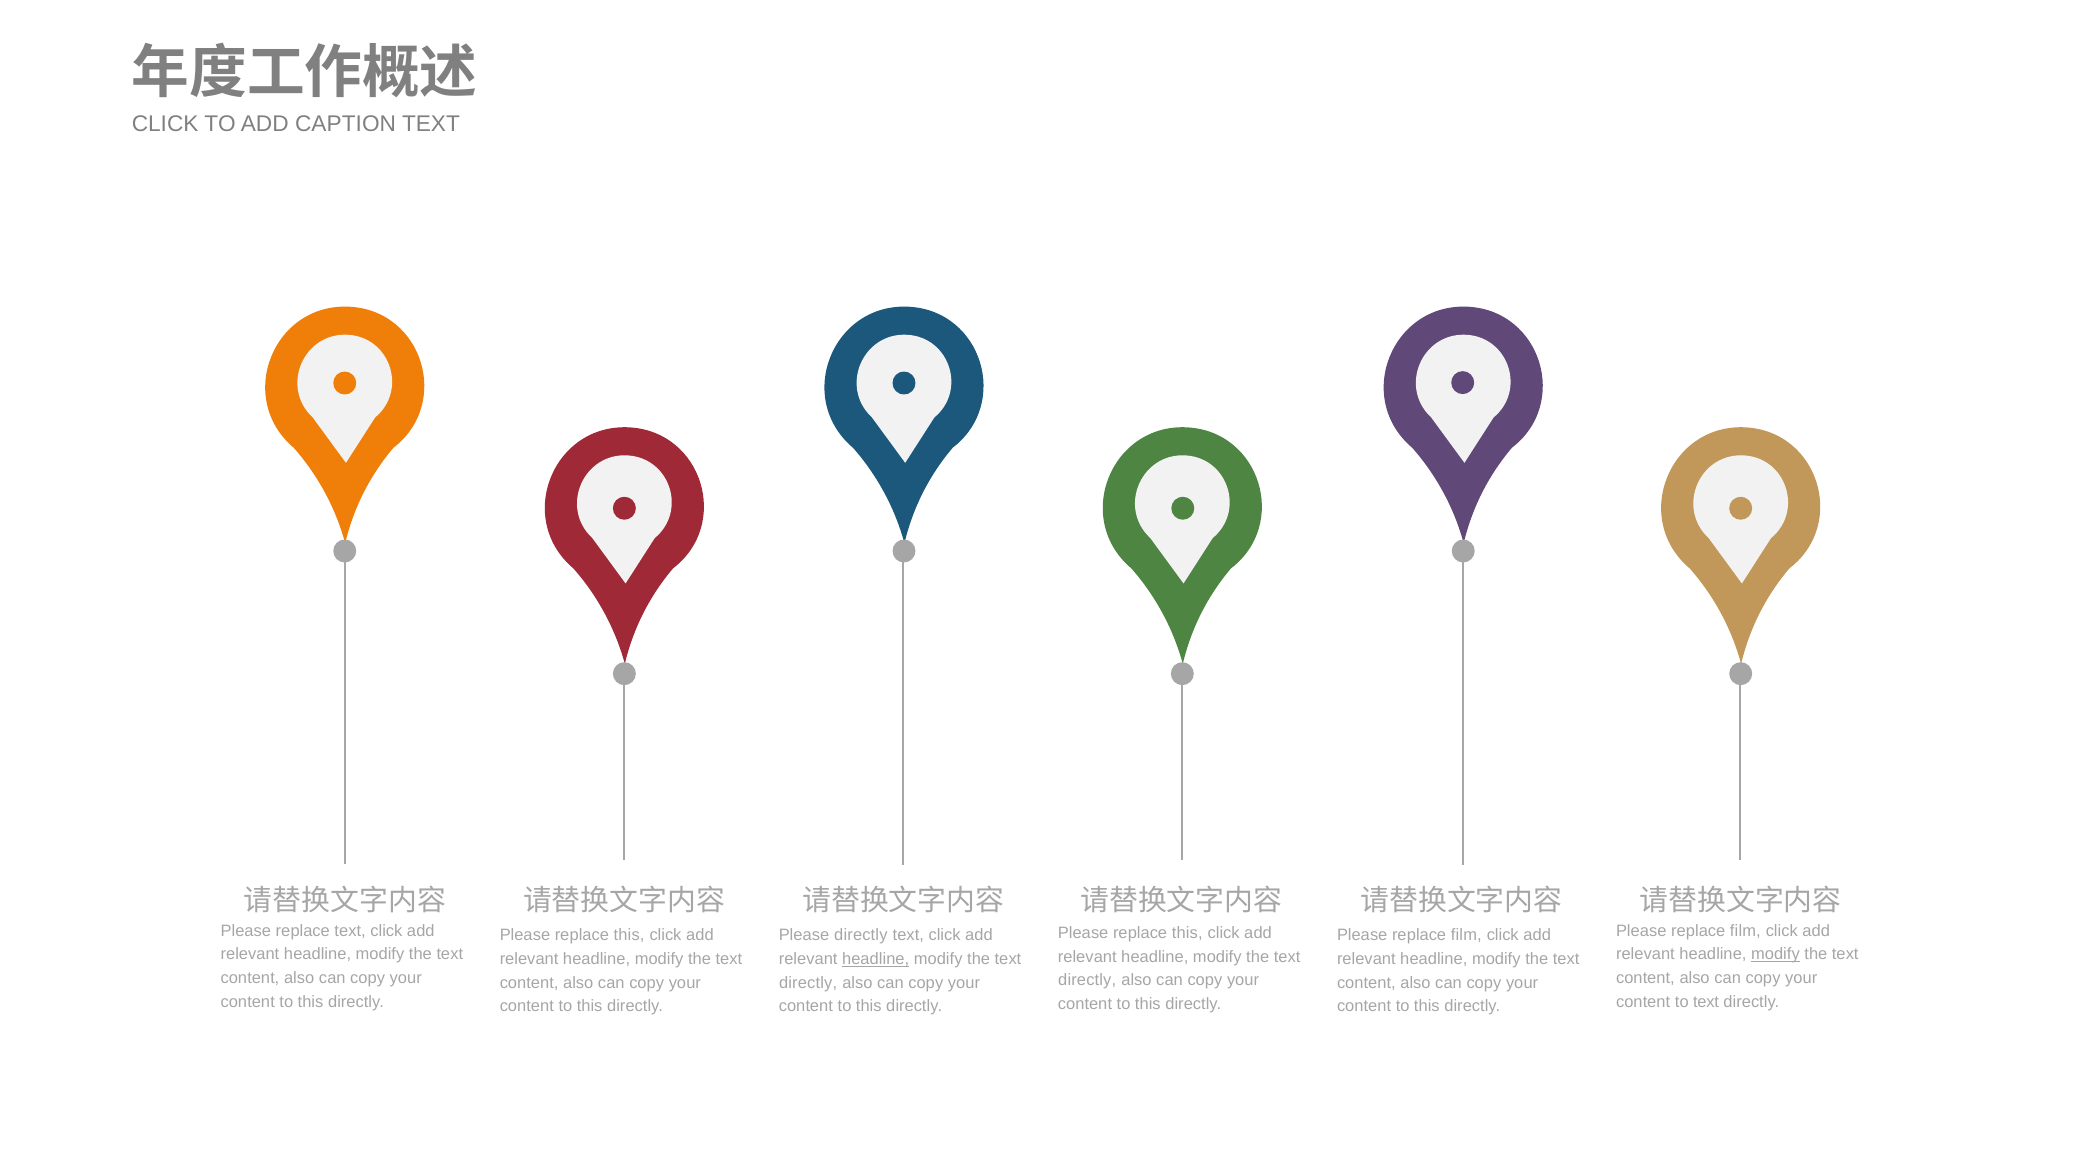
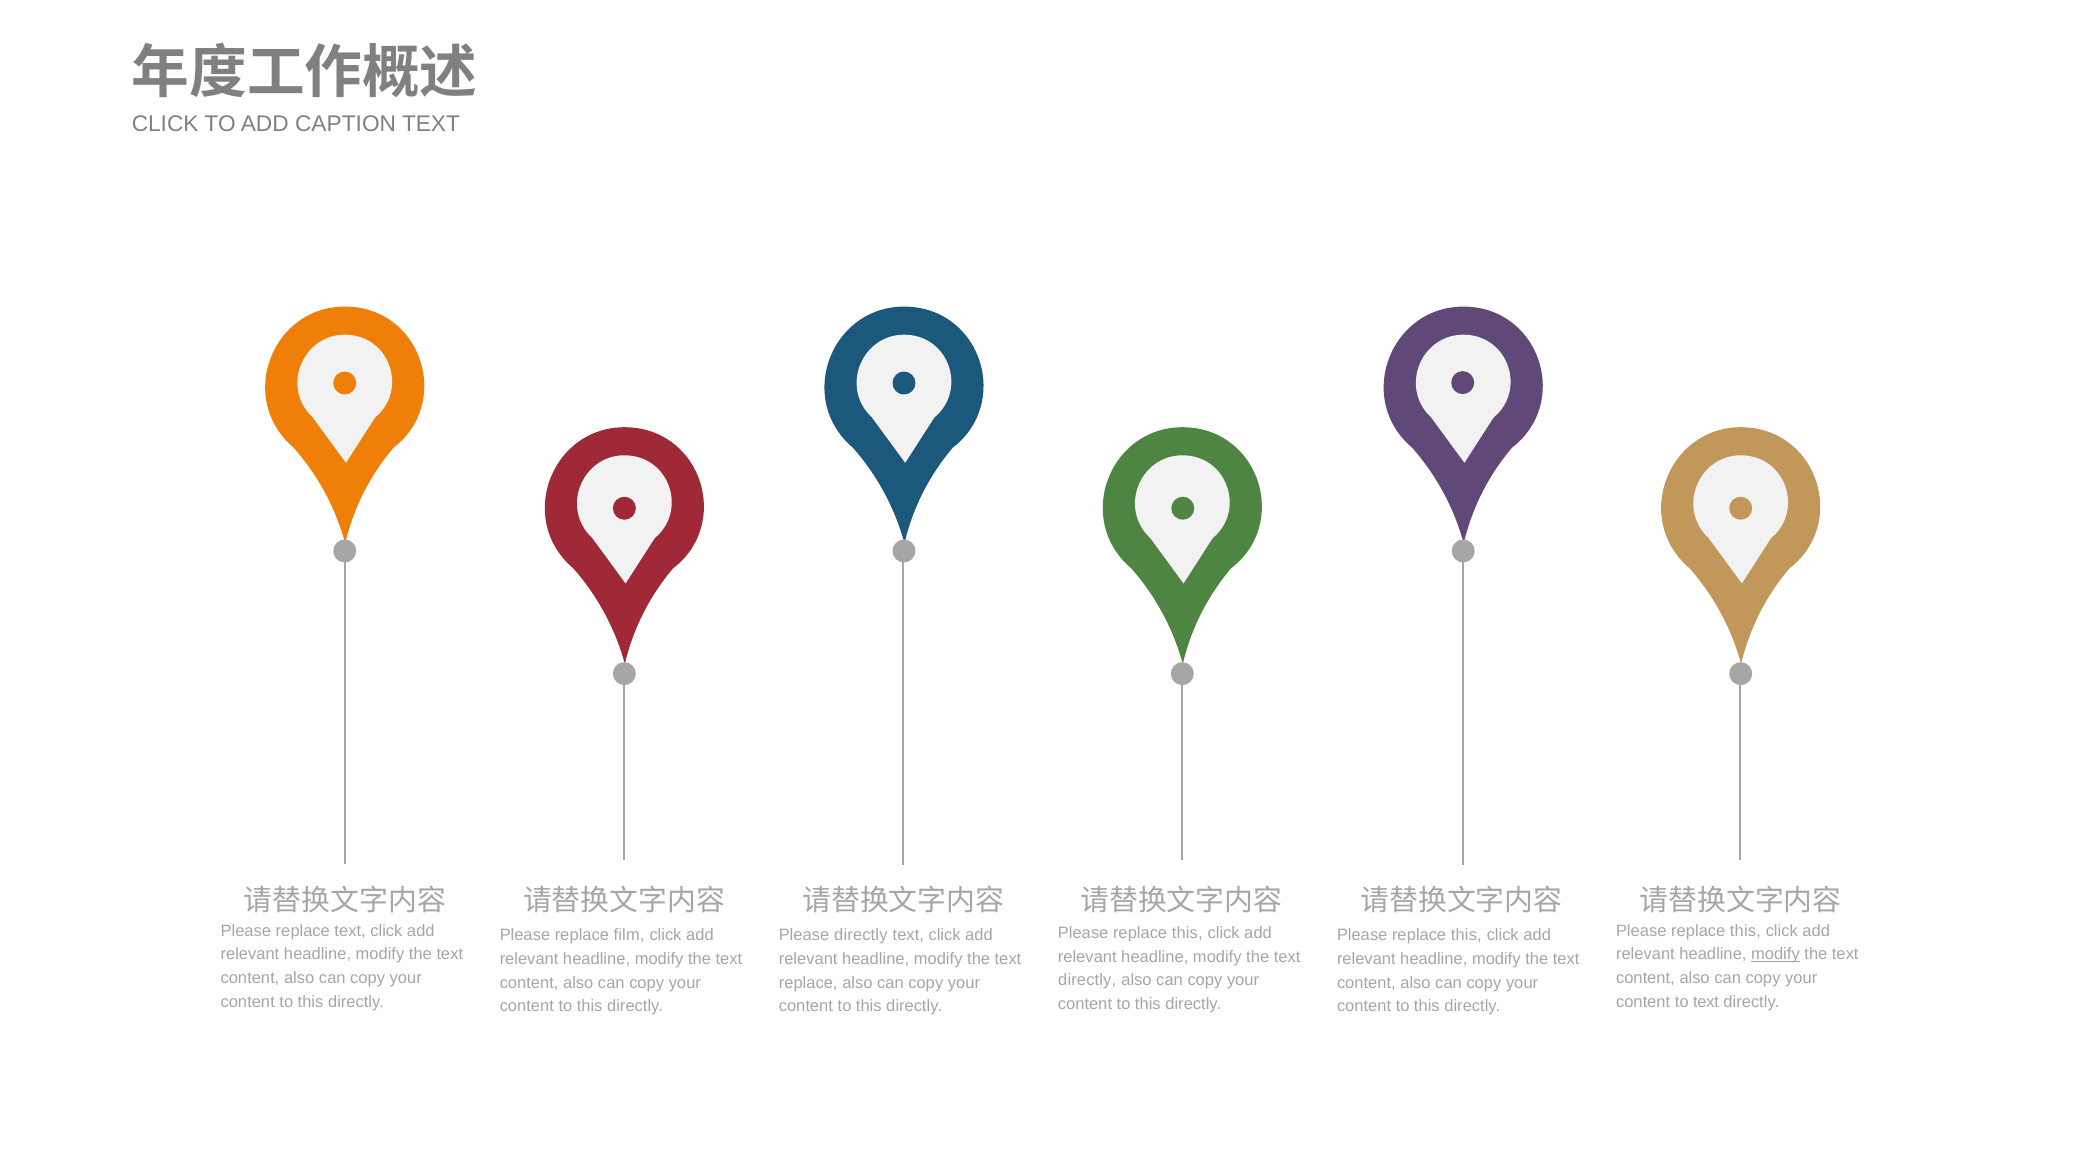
film at (1745, 931): film -> this
this at (629, 936): this -> film
film at (1466, 936): film -> this
headline at (876, 959) underline: present -> none
directly at (808, 983): directly -> replace
